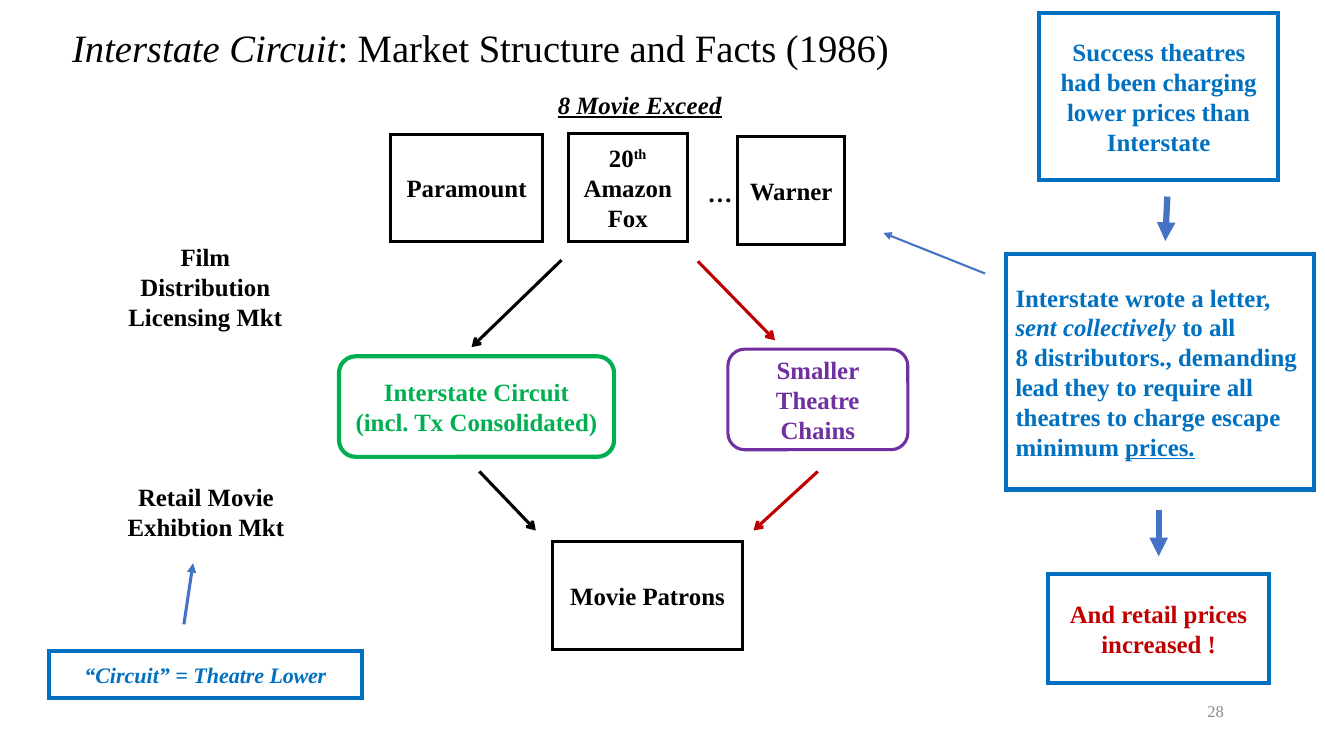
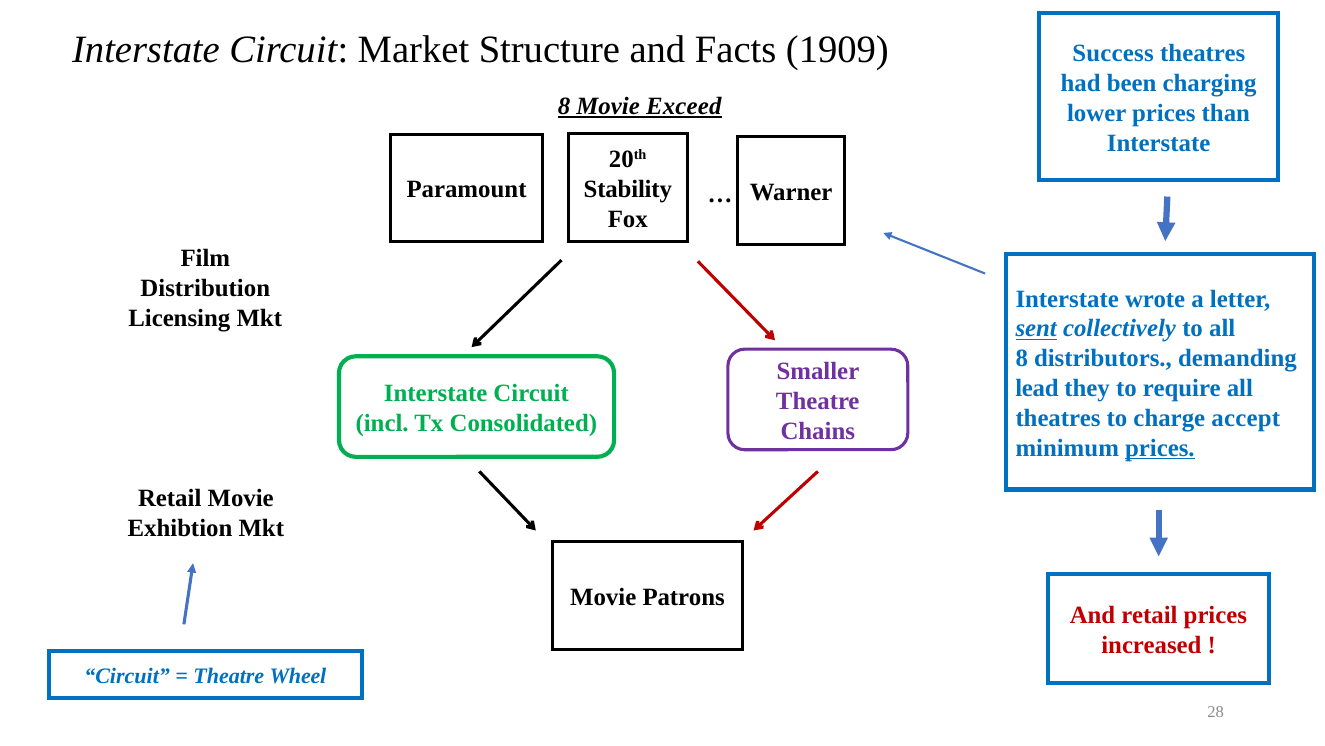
1986: 1986 -> 1909
Amazon: Amazon -> Stability
sent underline: none -> present
escape: escape -> accept
Theatre Lower: Lower -> Wheel
